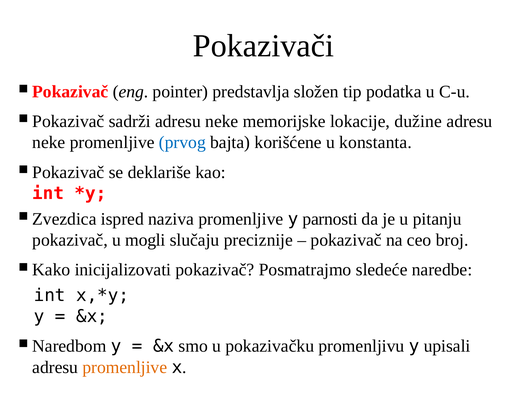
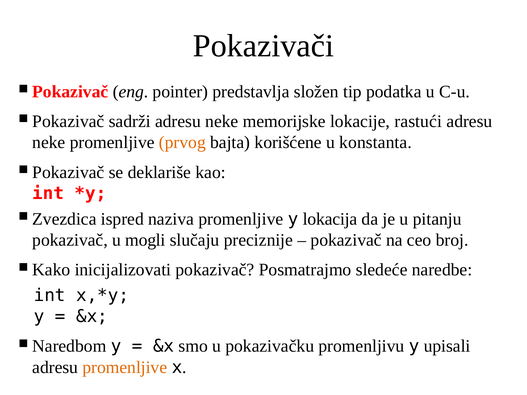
dužine: dužine -> rastući
prvog colour: blue -> orange
parnosti: parnosti -> lokacija
